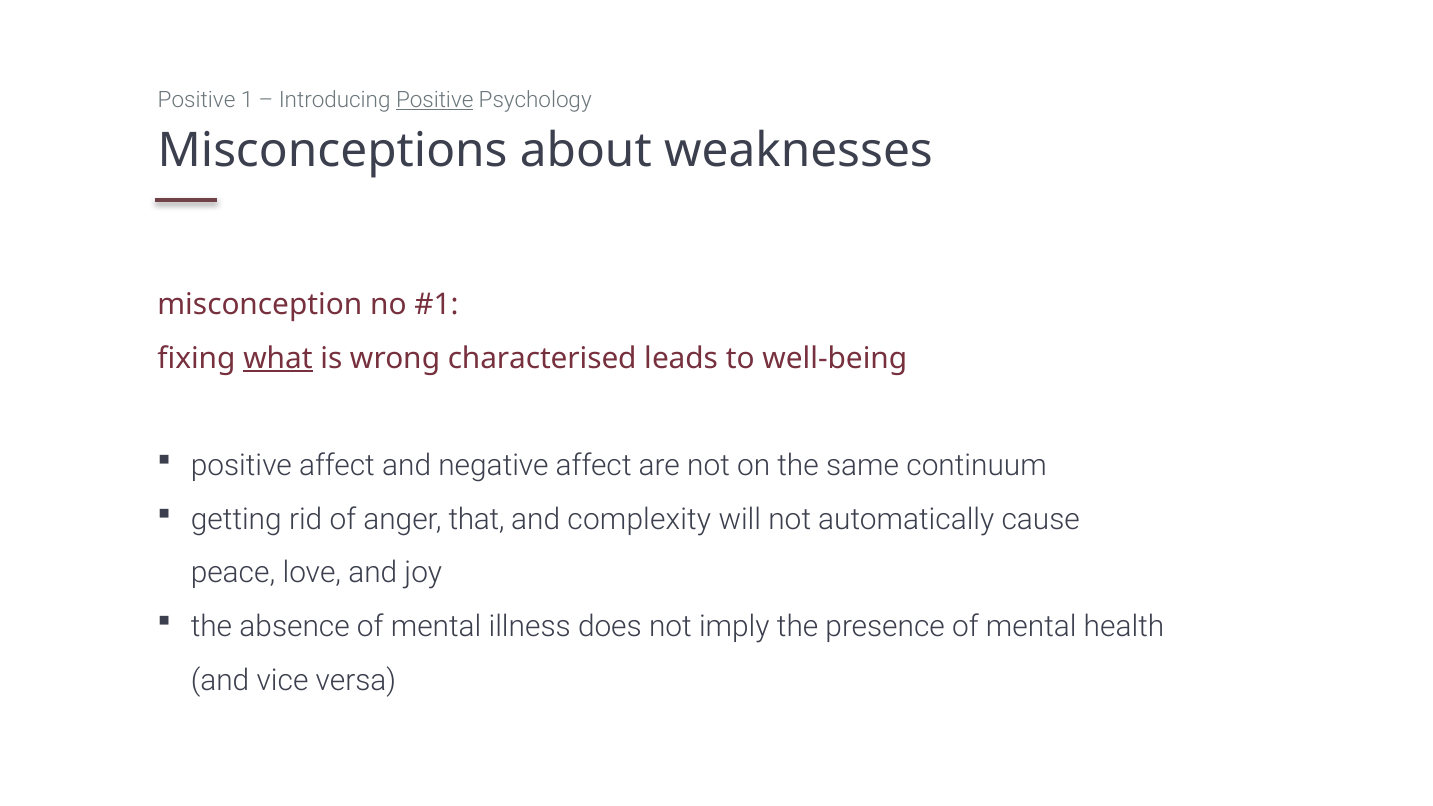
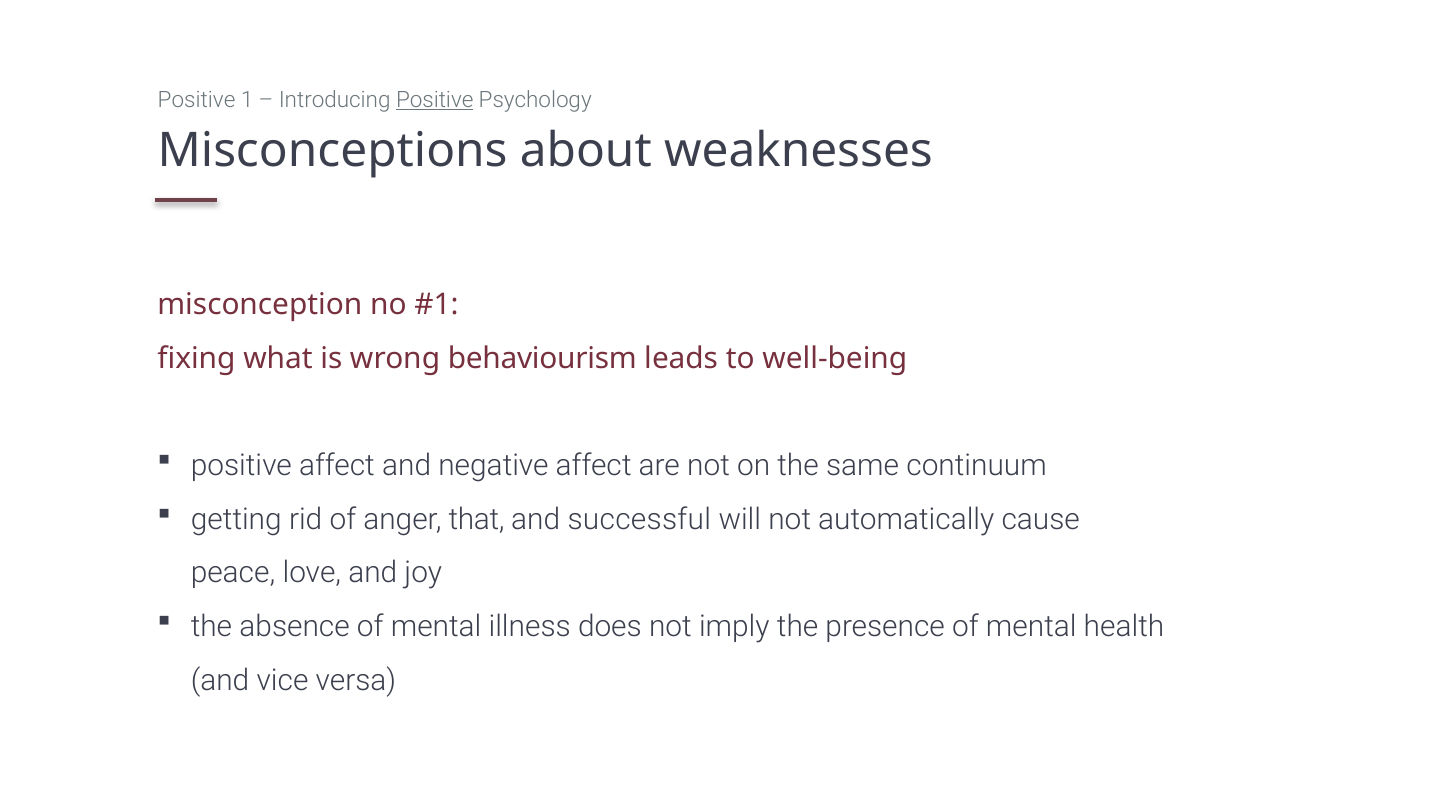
what underline: present -> none
characterised: characterised -> behaviourism
complexity: complexity -> successful
